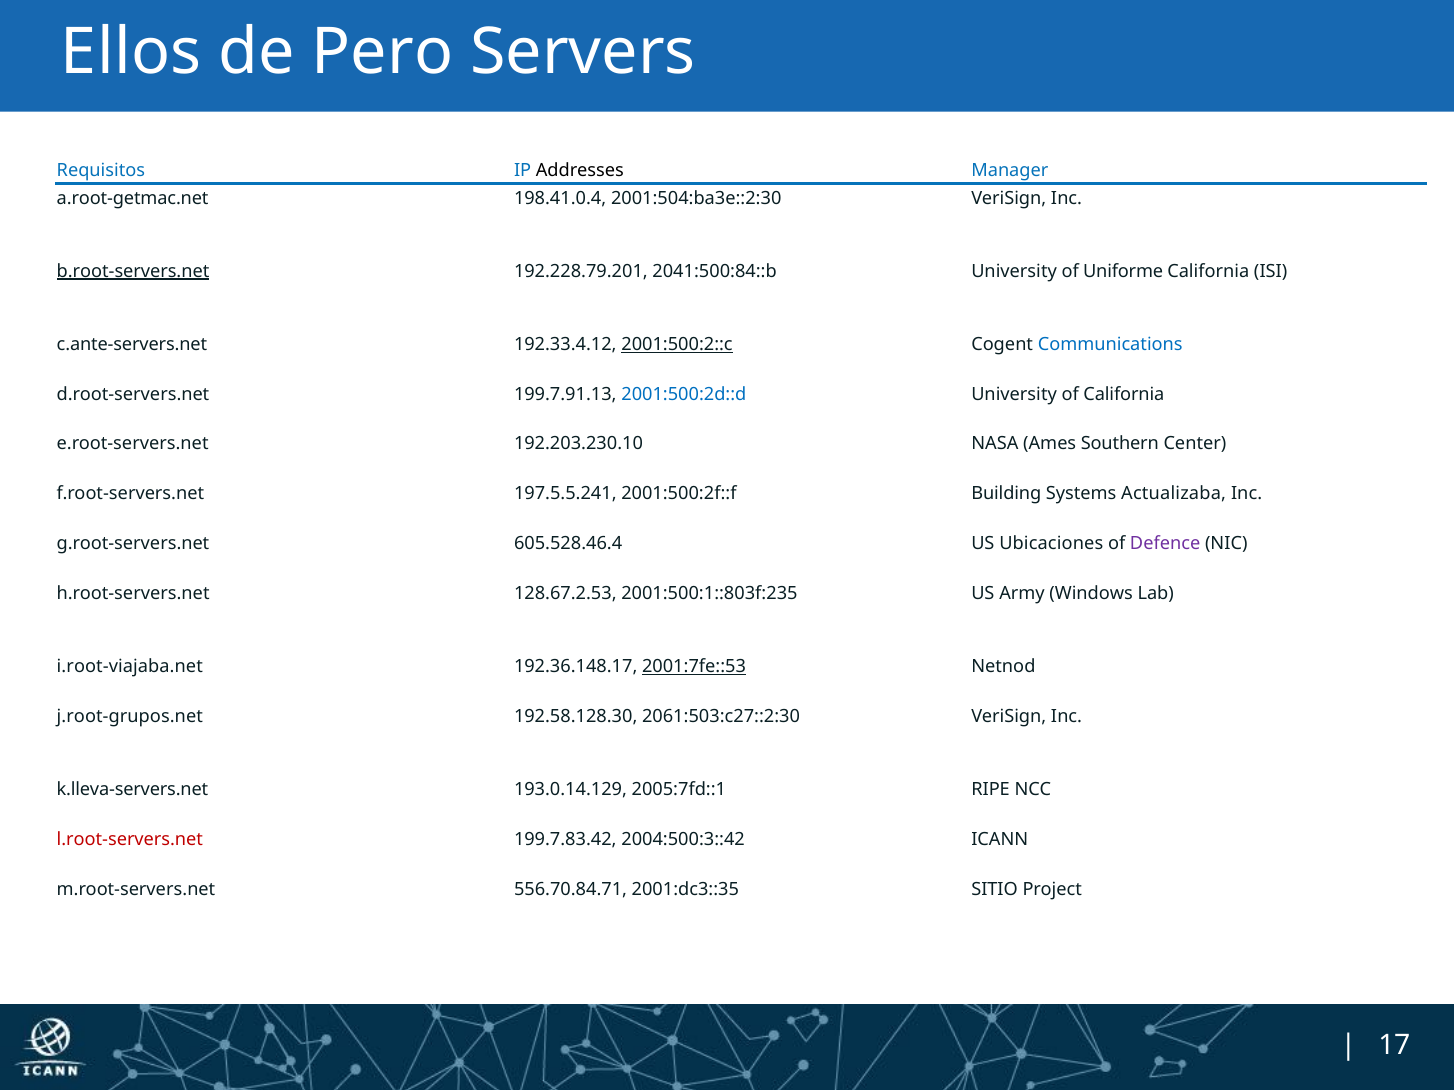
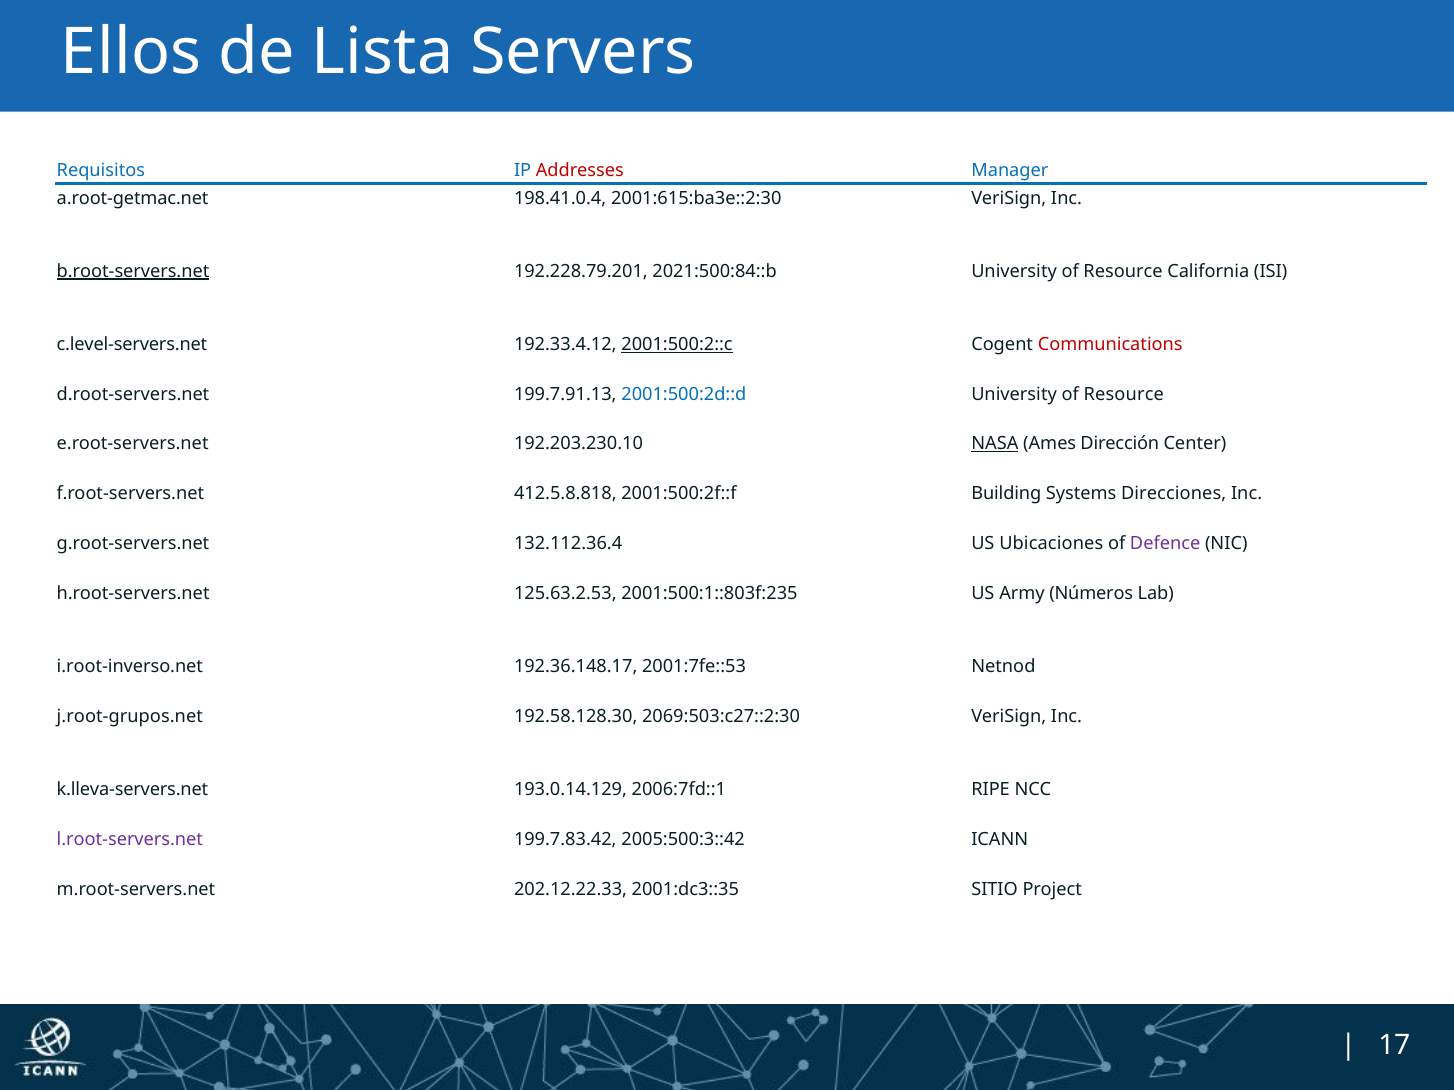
Pero: Pero -> Lista
Addresses colour: black -> red
2001:504:ba3e::2:30: 2001:504:ba3e::2:30 -> 2001:615:ba3e::2:30
2041:500:84::b: 2041:500:84::b -> 2021:500:84::b
Uniforme at (1123, 271): Uniforme -> Resource
c.ante-servers.net: c.ante-servers.net -> c.level-servers.net
Communications colour: blue -> red
California at (1124, 394): California -> Resource
NASA underline: none -> present
Southern: Southern -> Dirección
197.5.5.241: 197.5.5.241 -> 412.5.8.818
Actualizaba: Actualizaba -> Direcciones
605.528.46.4: 605.528.46.4 -> 132.112.36.4
128.67.2.53: 128.67.2.53 -> 125.63.2.53
Windows: Windows -> Números
i.root-viajaba.net: i.root-viajaba.net -> i.root-inverso.net
2001:7fe::53 underline: present -> none
2061:503:c27::2:30: 2061:503:c27::2:30 -> 2069:503:c27::2:30
2005:7fd::1: 2005:7fd::1 -> 2006:7fd::1
l.root-servers.net colour: red -> purple
2004:500:3::42: 2004:500:3::42 -> 2005:500:3::42
556.70.84.71: 556.70.84.71 -> 202.12.22.33
